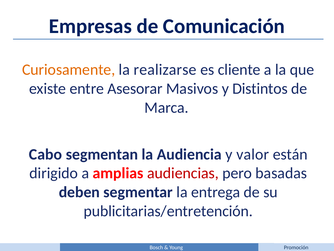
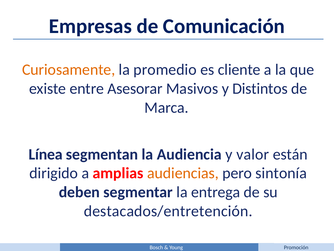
realizarse: realizarse -> promedio
Cabo: Cabo -> Línea
audiencias colour: red -> orange
basadas: basadas -> sintonía
publicitarias/entretención: publicitarias/entretención -> destacados/entretención
